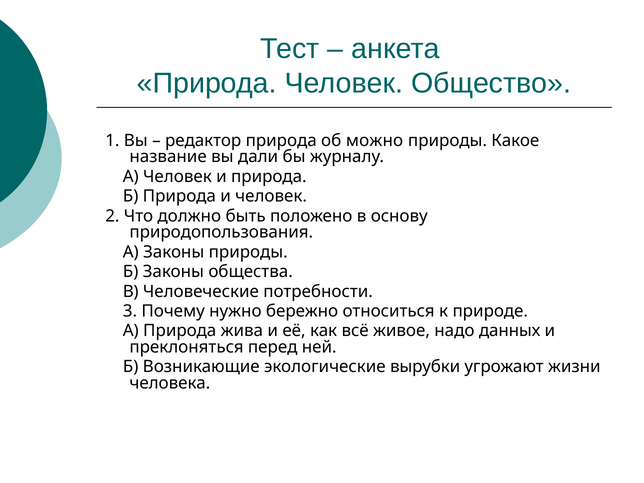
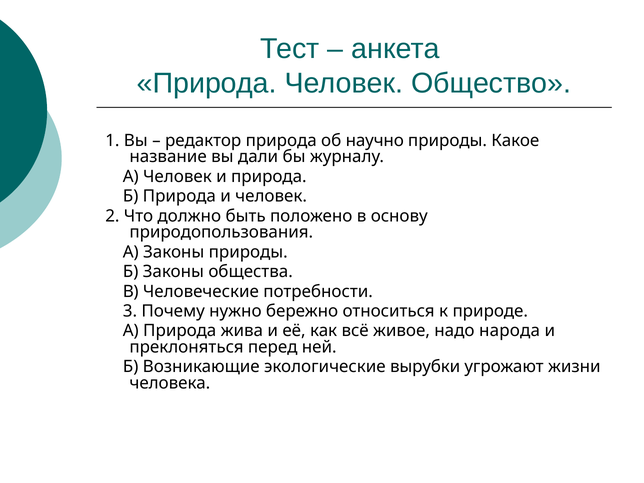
можно: можно -> научно
данных: данных -> народа
